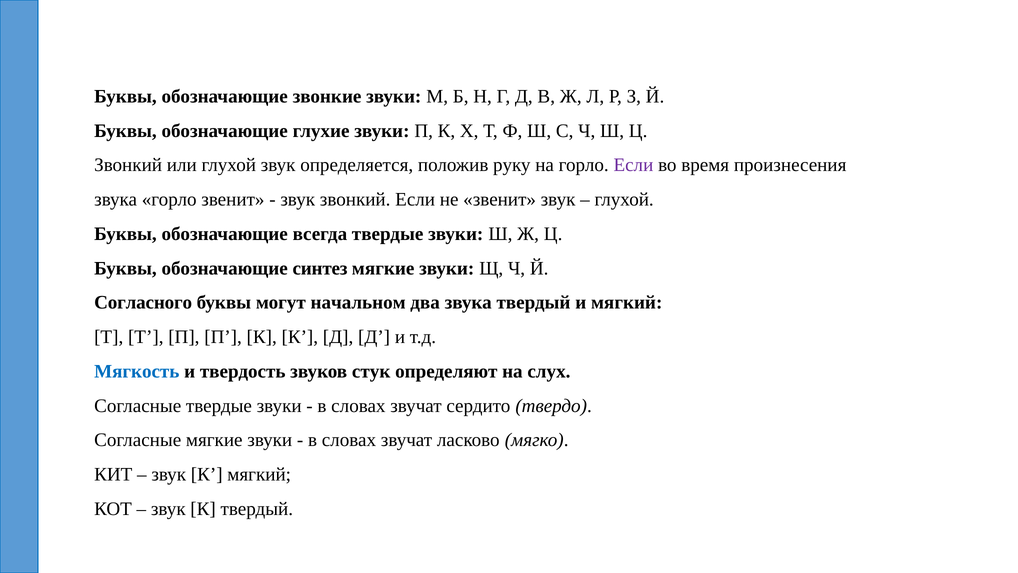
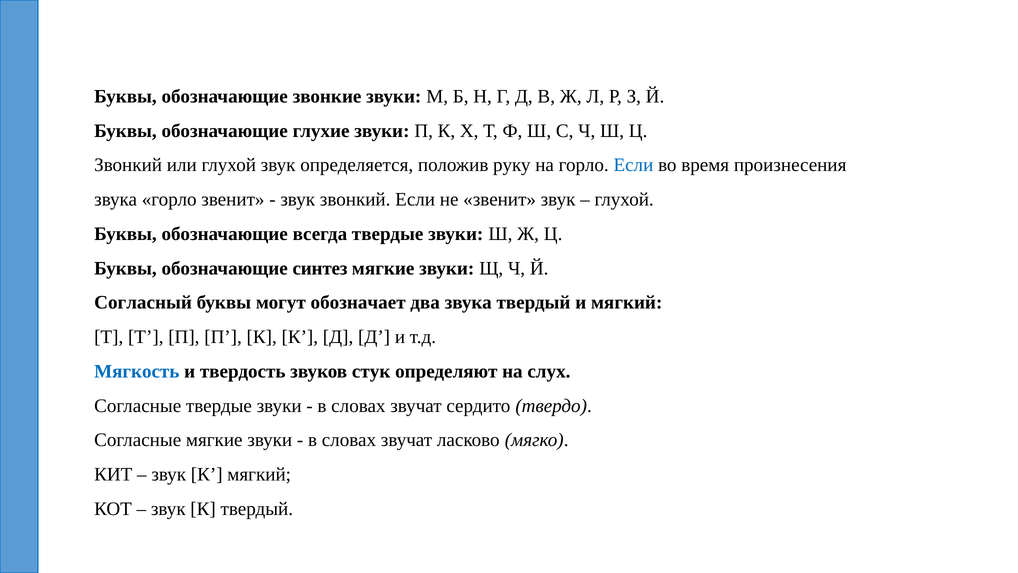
Если at (633, 165) colour: purple -> blue
Согласного: Согласного -> Согласный
начальном: начальном -> обозначает
